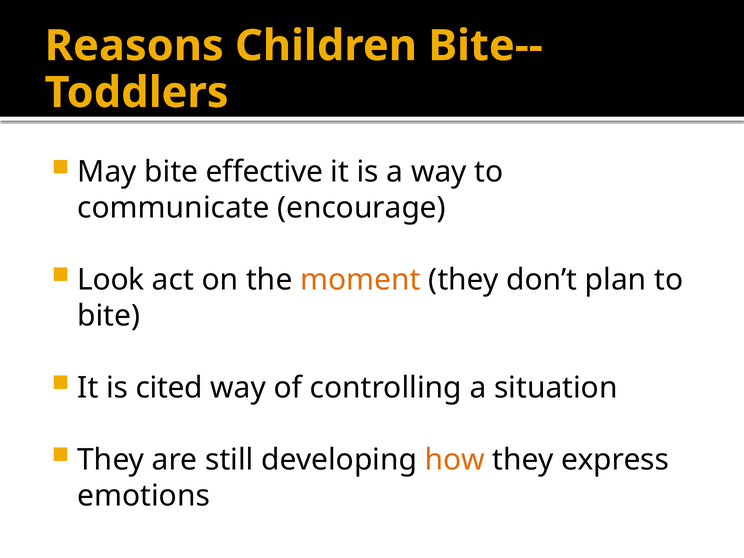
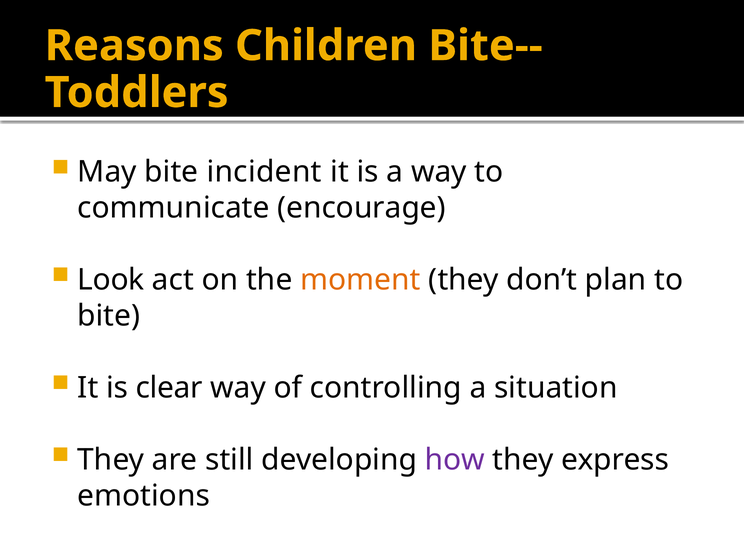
effective: effective -> incident
cited: cited -> clear
how colour: orange -> purple
